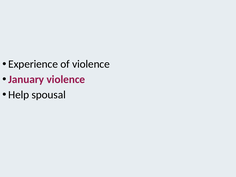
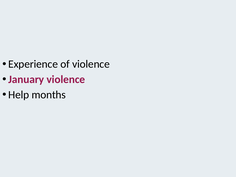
spousal: spousal -> months
